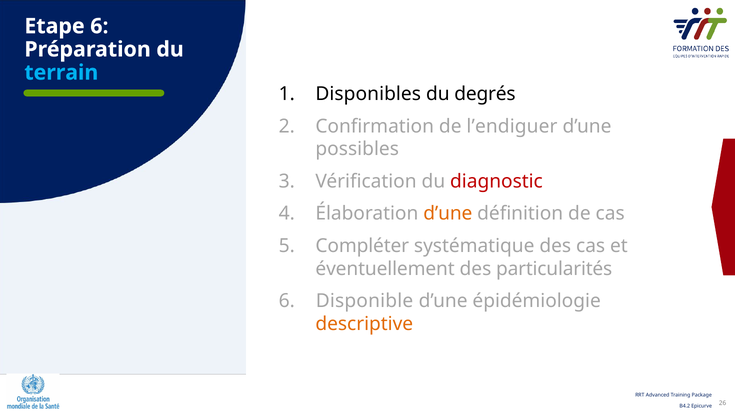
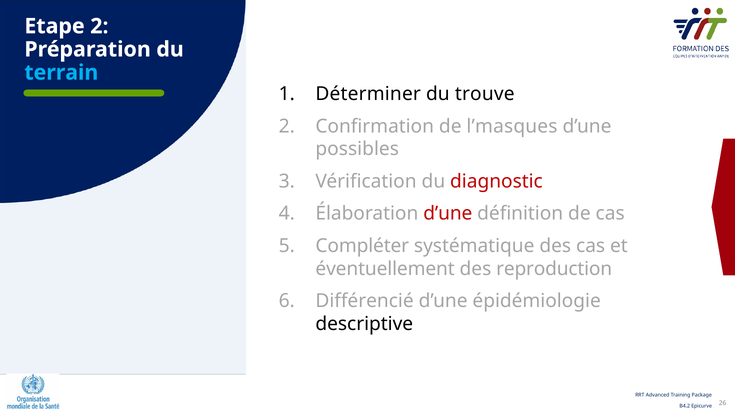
Etape 6: 6 -> 2
Disponibles: Disponibles -> Déterminer
degrés: degrés -> trouve
l’endiguer: l’endiguer -> l’masques
d’une at (448, 213) colour: orange -> red
particularités: particularités -> reproduction
Disponible: Disponible -> Différencié
descriptive colour: orange -> black
